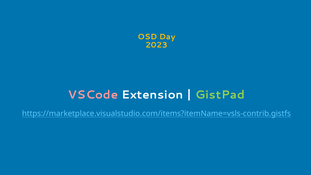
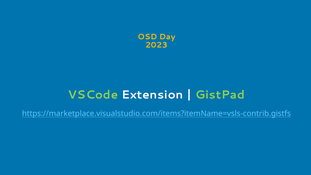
VSCode colour: pink -> light green
